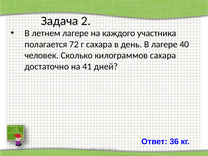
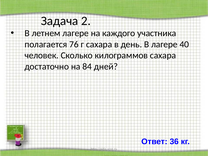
72: 72 -> 76
41: 41 -> 84
